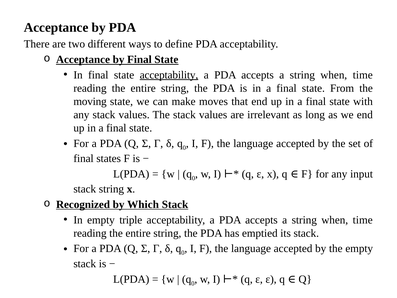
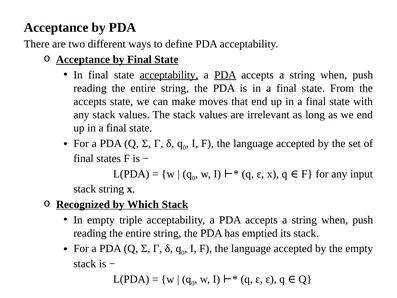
PDA at (225, 75) underline: none -> present
time at (363, 75): time -> push
moving at (90, 101): moving -> accepts
time at (363, 220): time -> push
